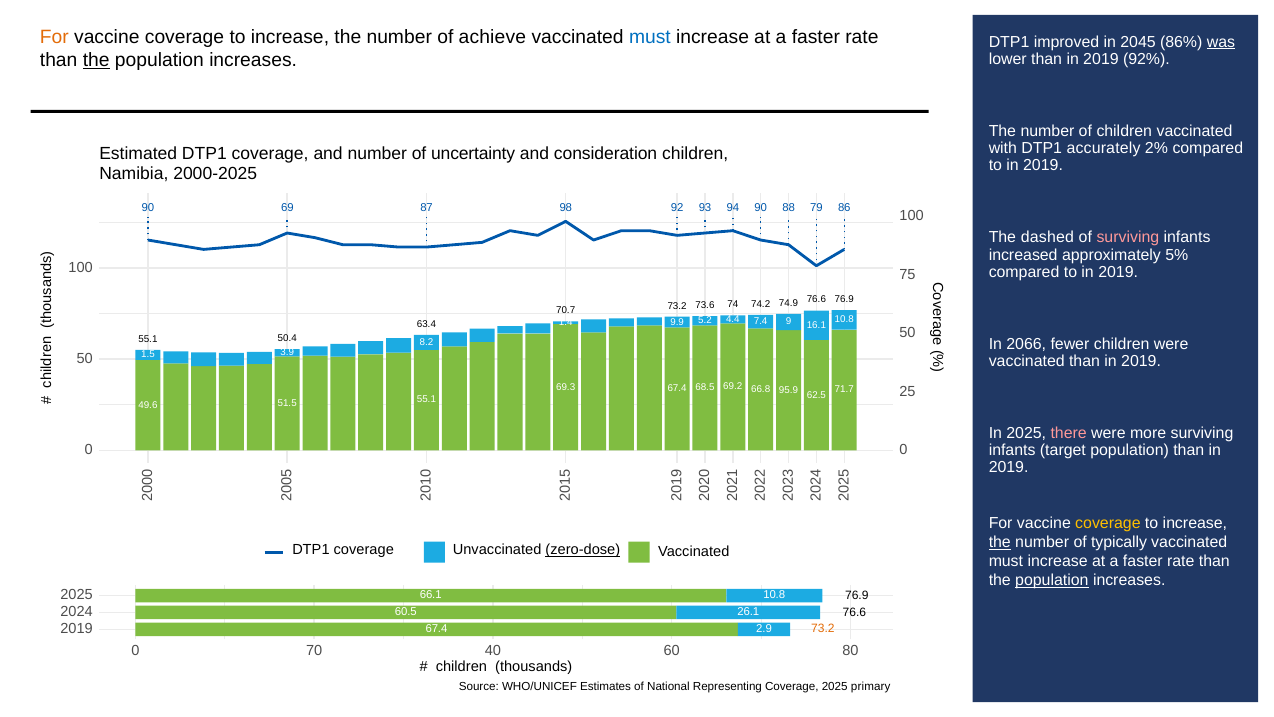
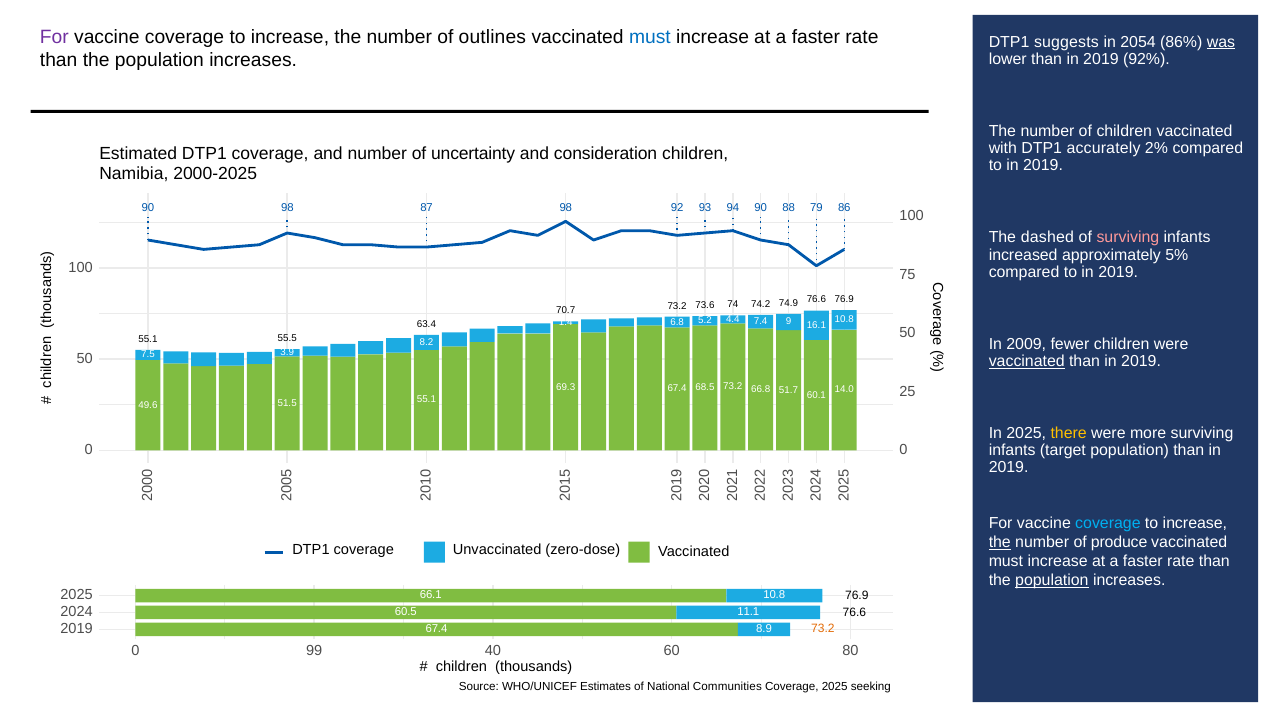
For at (54, 37) colour: orange -> purple
achieve: achieve -> outlines
improved: improved -> suggests
2045: 2045 -> 2054
the at (96, 60) underline: present -> none
90 69: 69 -> 98
9.9: 9.9 -> 6.8
50.4: 50.4 -> 55.5
2066: 2066 -> 2009
1.5: 1.5 -> 7.5
vaccinated at (1027, 361) underline: none -> present
69.2 at (733, 386): 69.2 -> 73.2
71.7: 71.7 -> 14.0
95.9: 95.9 -> 51.7
62.5: 62.5 -> 60.1
there colour: pink -> yellow
coverage at (1108, 523) colour: yellow -> light blue
typically: typically -> produce
zero-dose underline: present -> none
26.1: 26.1 -> 11.1
2.9: 2.9 -> 8.9
70: 70 -> 99
Representing: Representing -> Communities
primary: primary -> seeking
